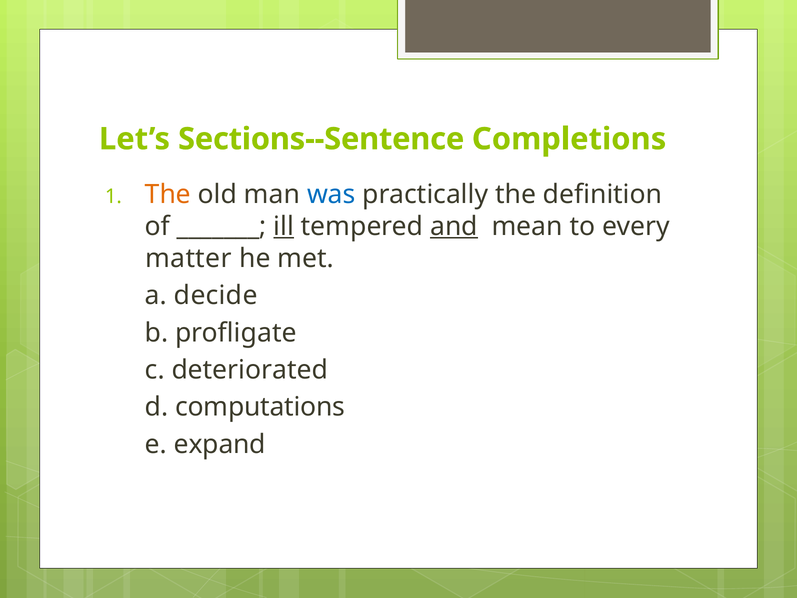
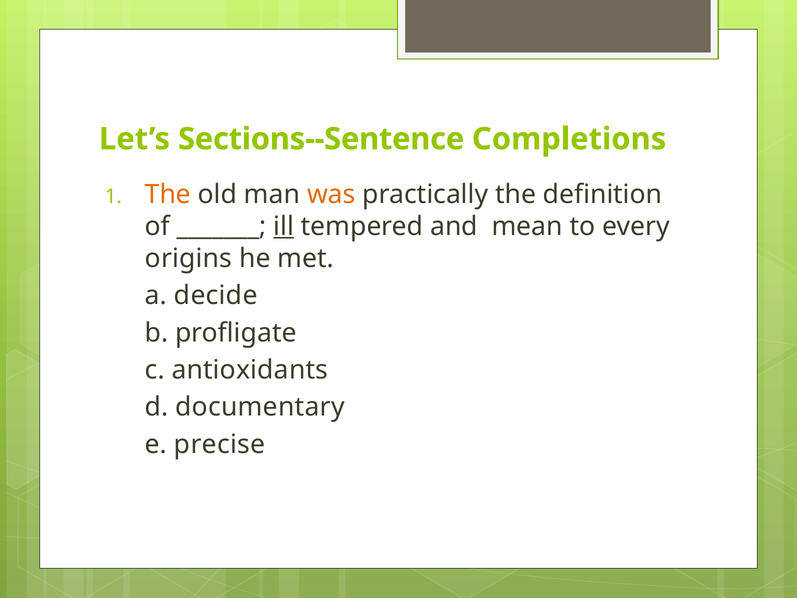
was colour: blue -> orange
and underline: present -> none
matter: matter -> origins
deteriorated: deteriorated -> antioxidants
computations: computations -> documentary
expand: expand -> precise
